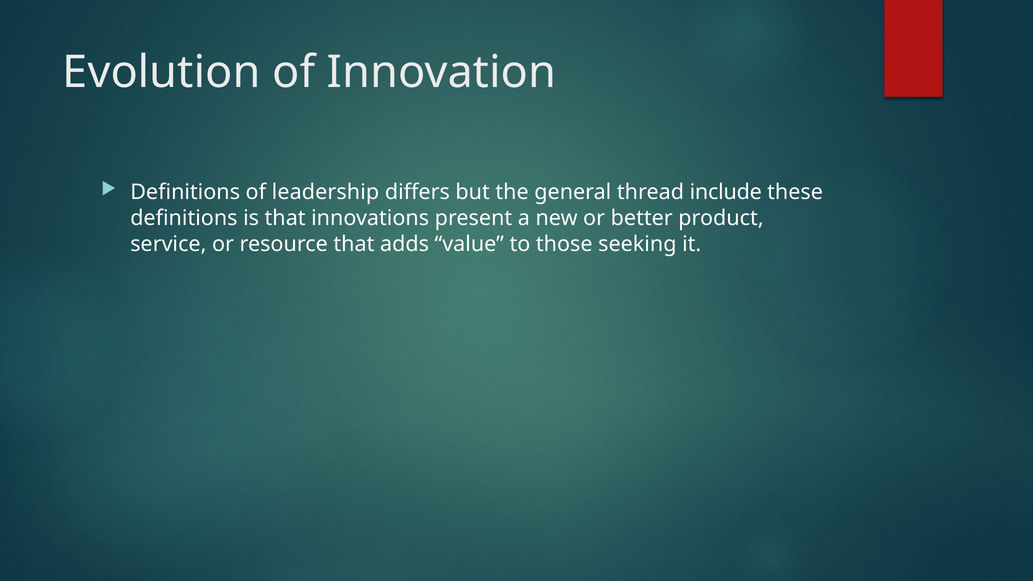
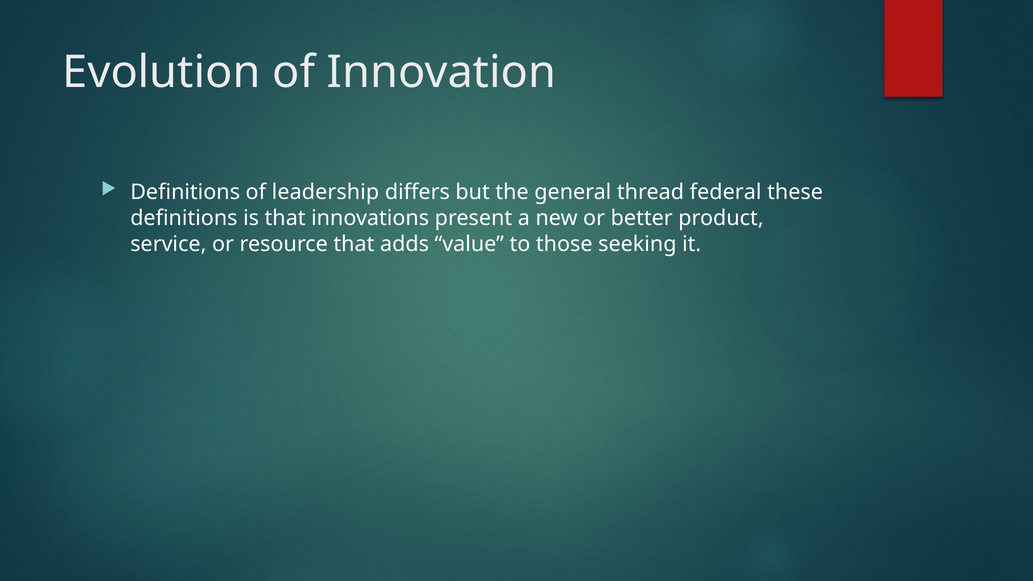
include: include -> federal
